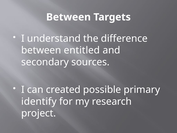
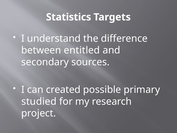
Between at (68, 17): Between -> Statistics
identify: identify -> studied
